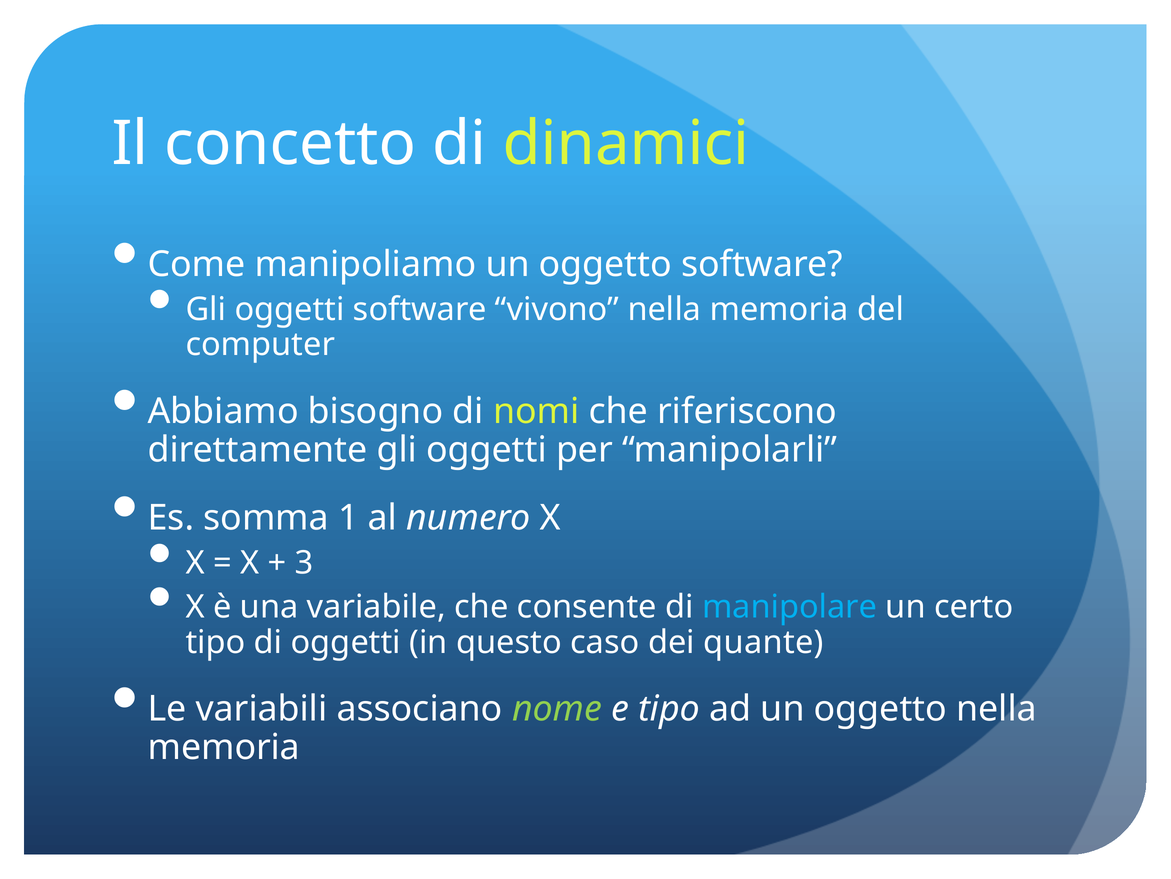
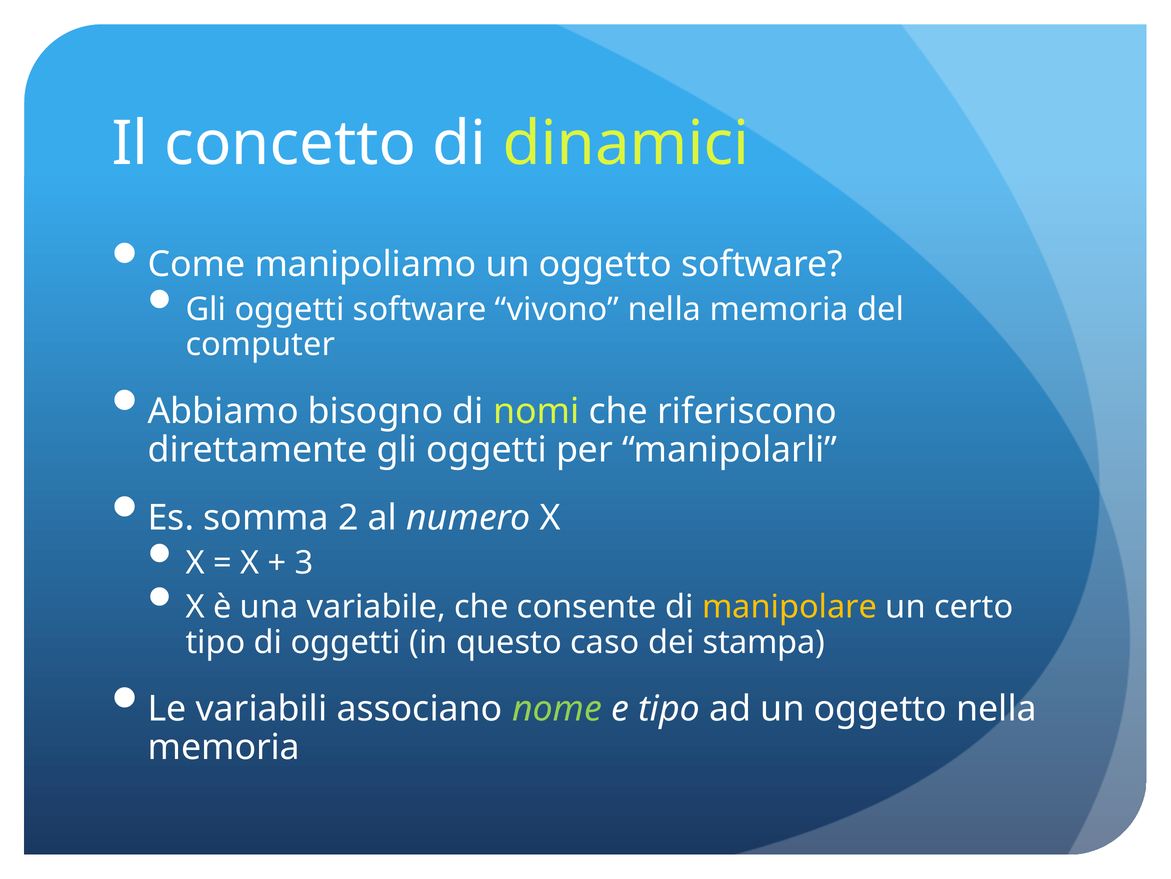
1: 1 -> 2
manipolare colour: light blue -> yellow
quante: quante -> stampa
